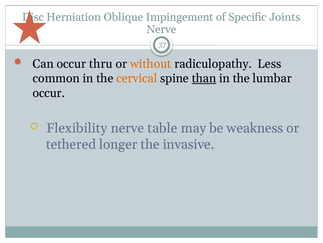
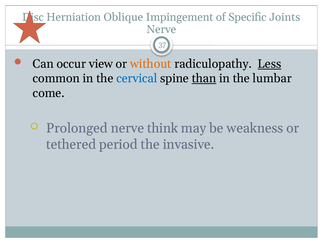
thru: thru -> view
Less underline: none -> present
cervical colour: orange -> blue
occur at (49, 93): occur -> come
Flexibility: Flexibility -> Prolonged
table: table -> think
longer: longer -> period
